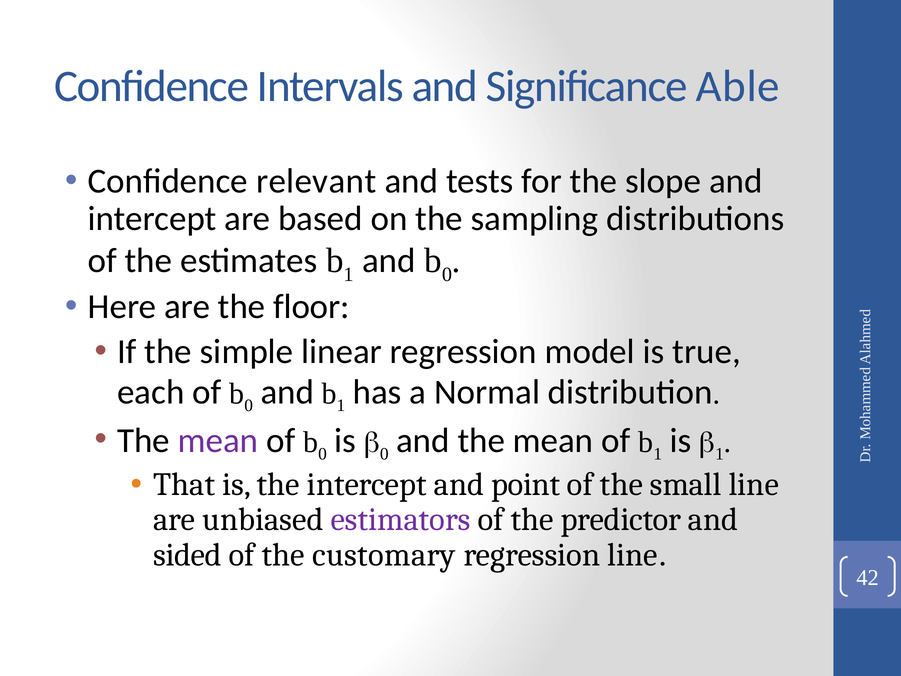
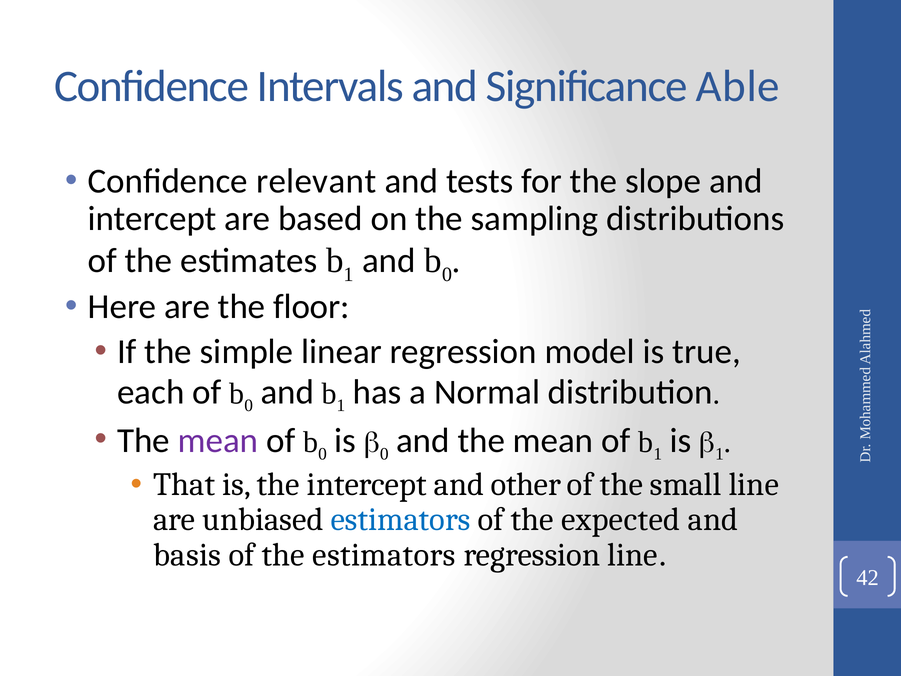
point: point -> other
estimators at (401, 519) colour: purple -> blue
predictor: predictor -> expected
sided: sided -> basis
the customary: customary -> estimators
